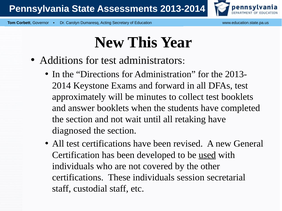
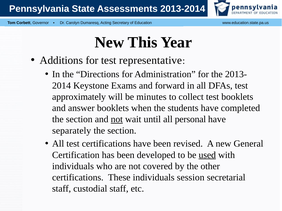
administrators: administrators -> representative
not at (117, 120) underline: none -> present
retaking: retaking -> personal
diagnosed: diagnosed -> separately
